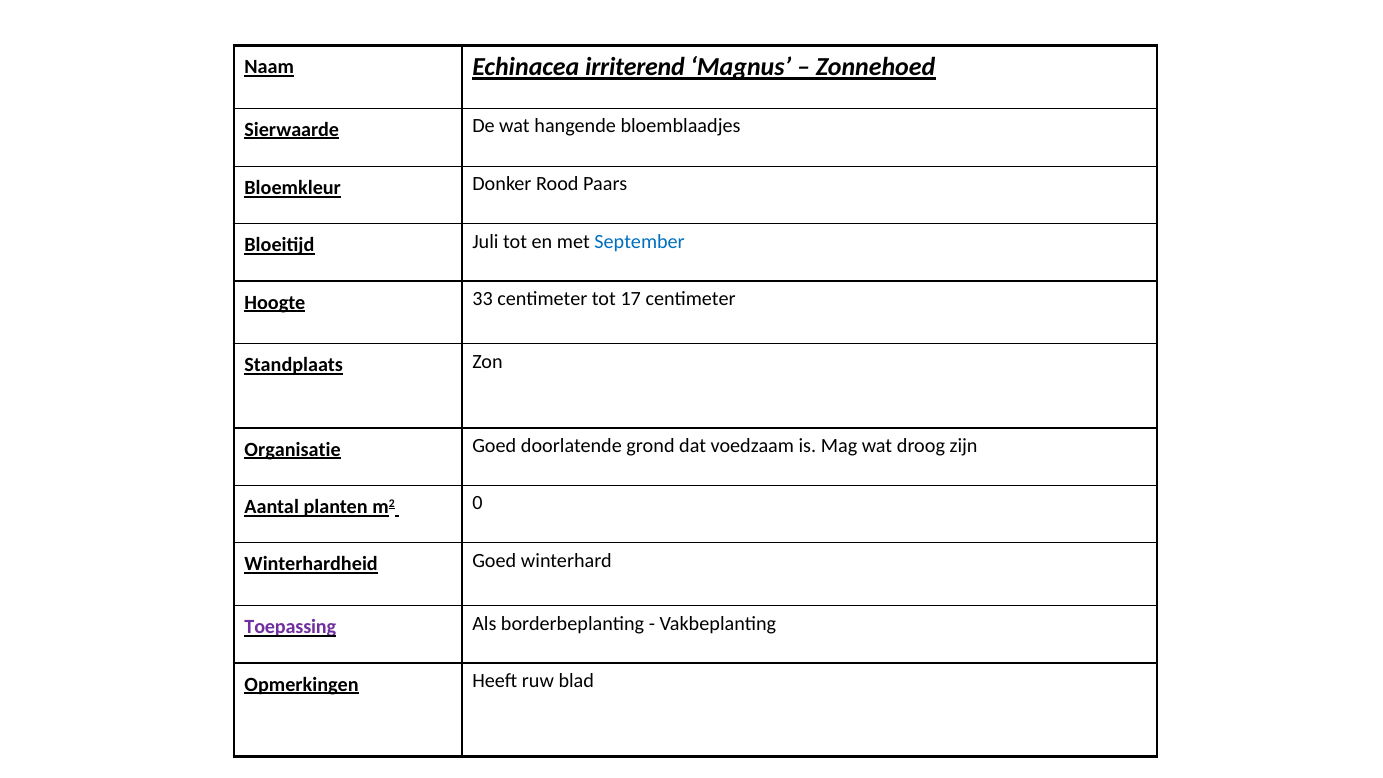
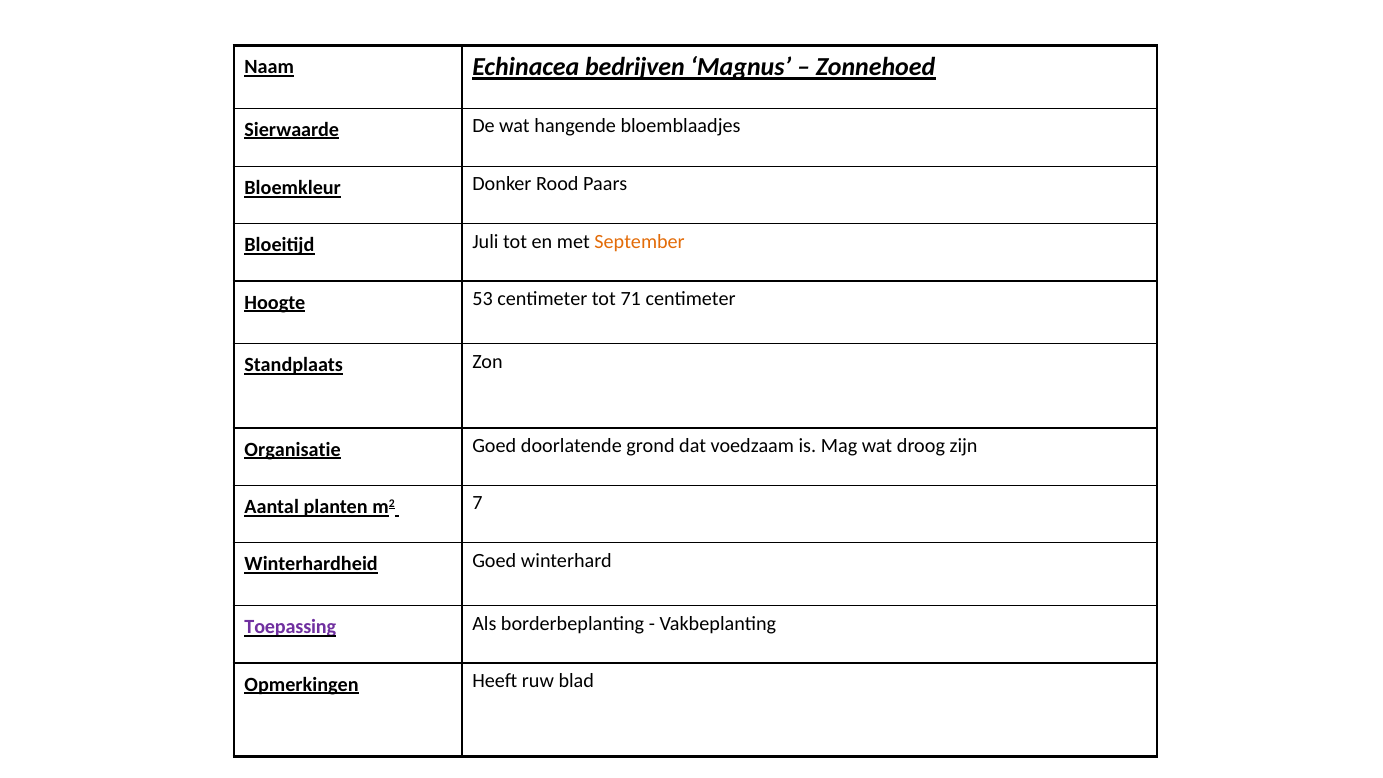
irriterend: irriterend -> bedrijven
September colour: blue -> orange
33: 33 -> 53
17: 17 -> 71
0: 0 -> 7
